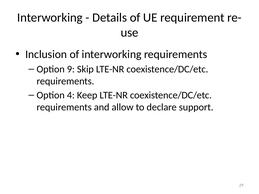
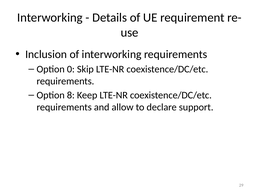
9: 9 -> 0
4: 4 -> 8
